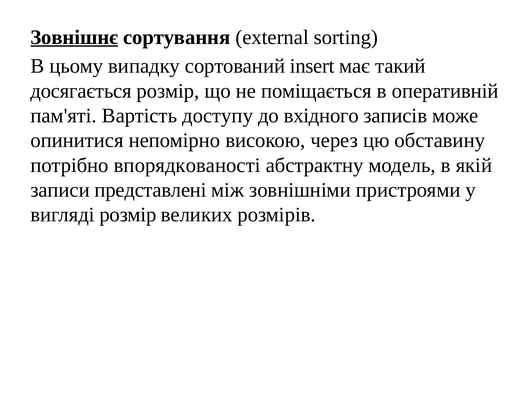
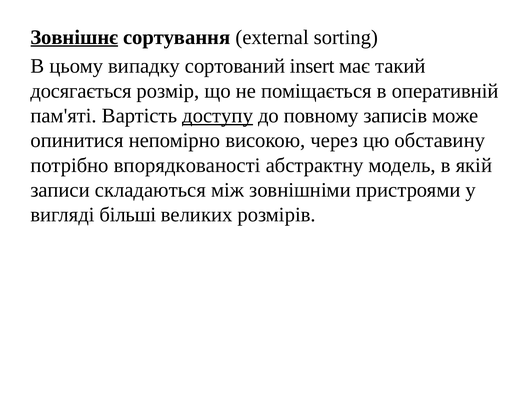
доступу underline: none -> present
вхідного: вхідного -> повному
представлені: представлені -> складаються
вигляді розмір: розмір -> більші
